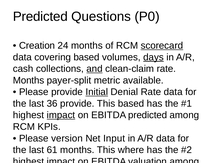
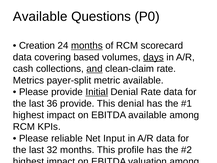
Predicted at (40, 16): Predicted -> Available
months at (87, 46) underline: none -> present
scorecard underline: present -> none
Months at (29, 80): Months -> Metrics
This based: based -> denial
impact at (61, 115) underline: present -> none
EBITDA predicted: predicted -> available
version: version -> reliable
61: 61 -> 32
where: where -> profile
